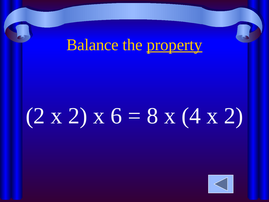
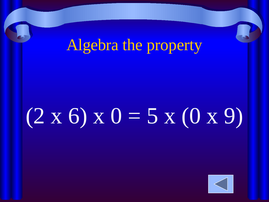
Balance: Balance -> Algebra
property underline: present -> none
2 x 2: 2 -> 6
6 at (116, 116): 6 -> 0
8: 8 -> 5
4 at (191, 116): 4 -> 0
2 at (234, 116): 2 -> 9
